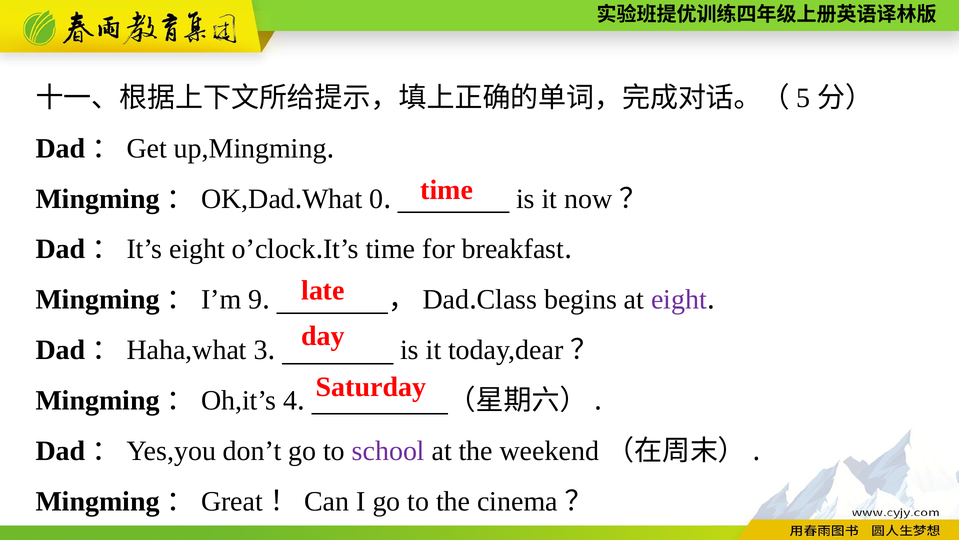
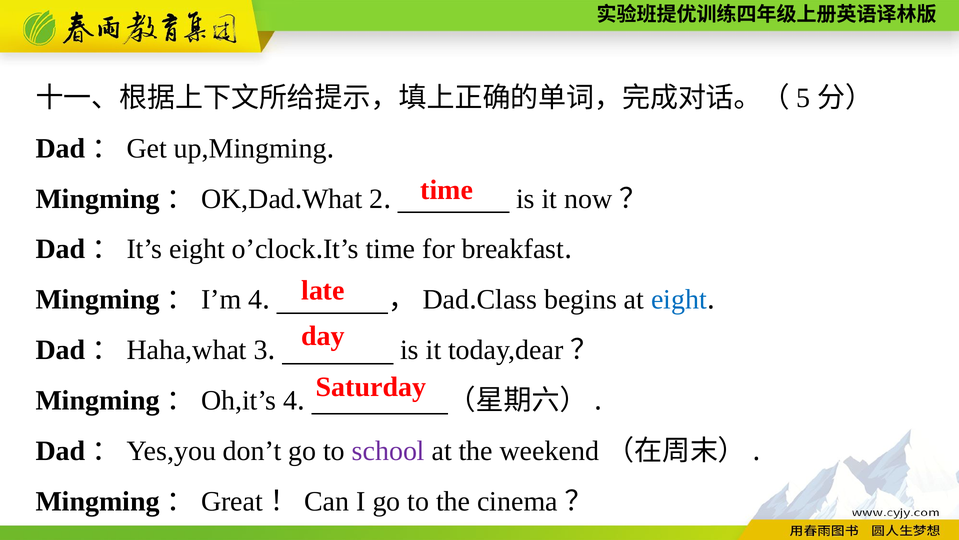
0: 0 -> 2
9 at (255, 299): 9 -> 4
eight at (679, 299) colour: purple -> blue
